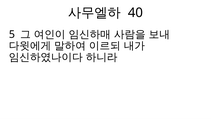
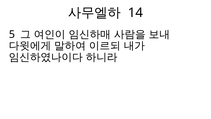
40: 40 -> 14
